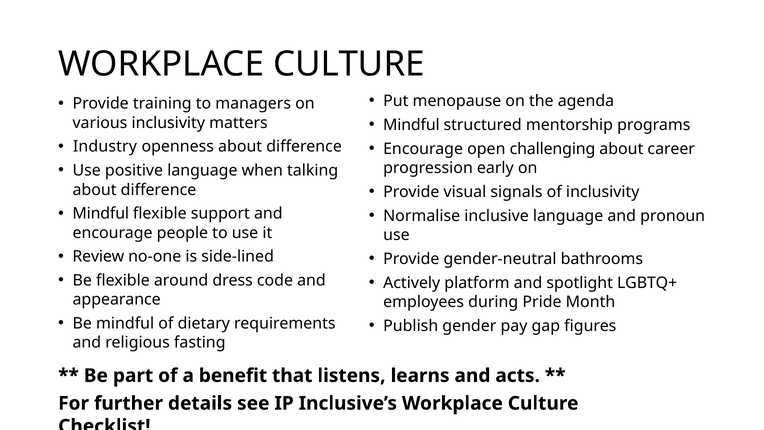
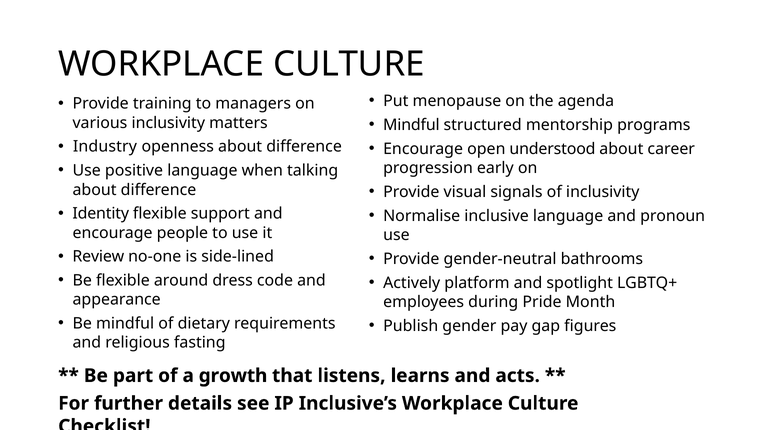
challenging: challenging -> understood
Mindful at (101, 214): Mindful -> Identity
benefit: benefit -> growth
